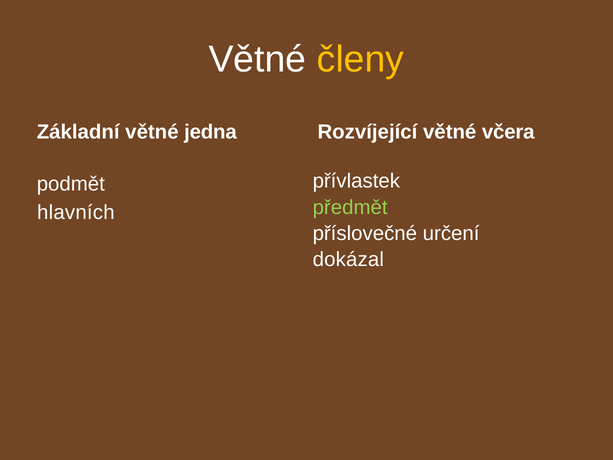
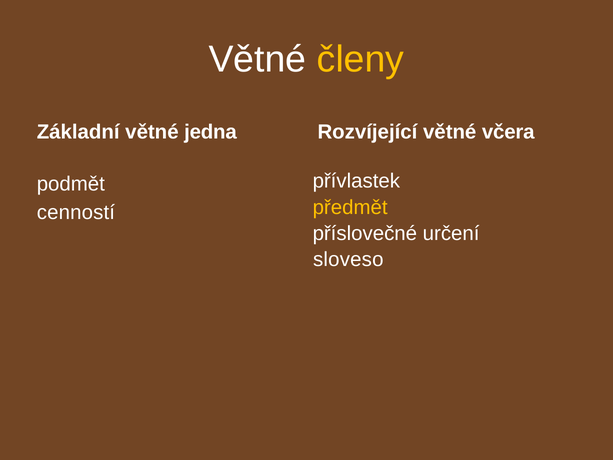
předmět colour: light green -> yellow
hlavních: hlavních -> cenností
dokázal: dokázal -> sloveso
